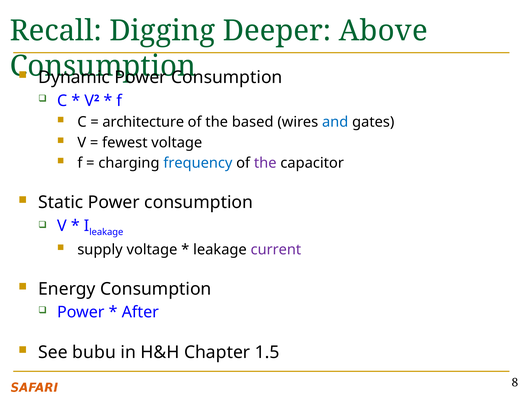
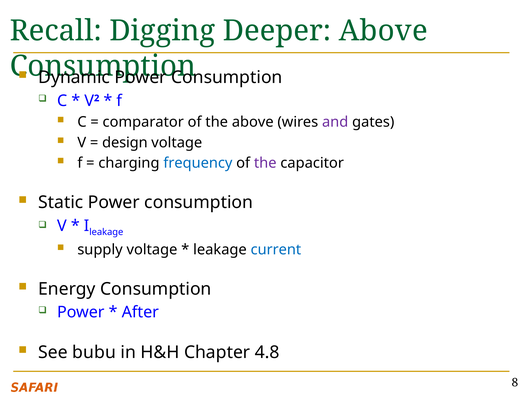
architecture: architecture -> comparator
the based: based -> above
and colour: blue -> purple
fewest: fewest -> design
current colour: purple -> blue
1.5: 1.5 -> 4.8
